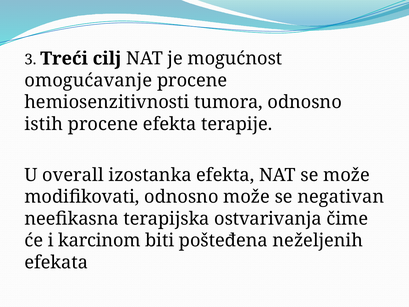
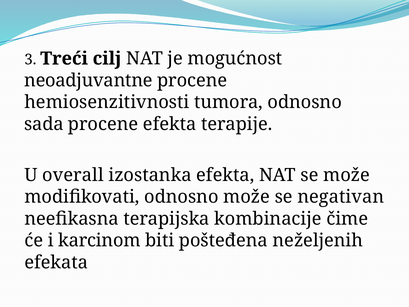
omogućavanje: omogućavanje -> neoadjuvantne
istih: istih -> sada
ostvarivanja: ostvarivanja -> kombinacije
